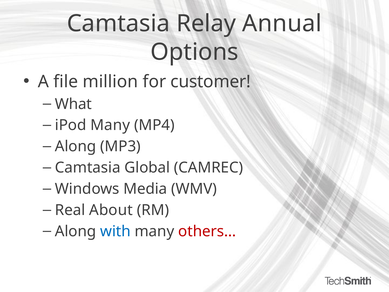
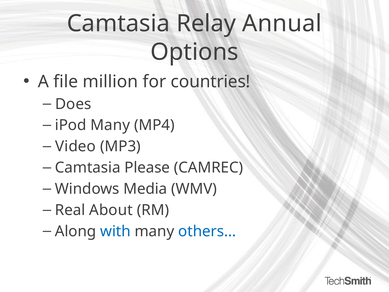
customer: customer -> countries
What: What -> Does
Along at (76, 146): Along -> Video
Global: Global -> Please
others… colour: red -> blue
